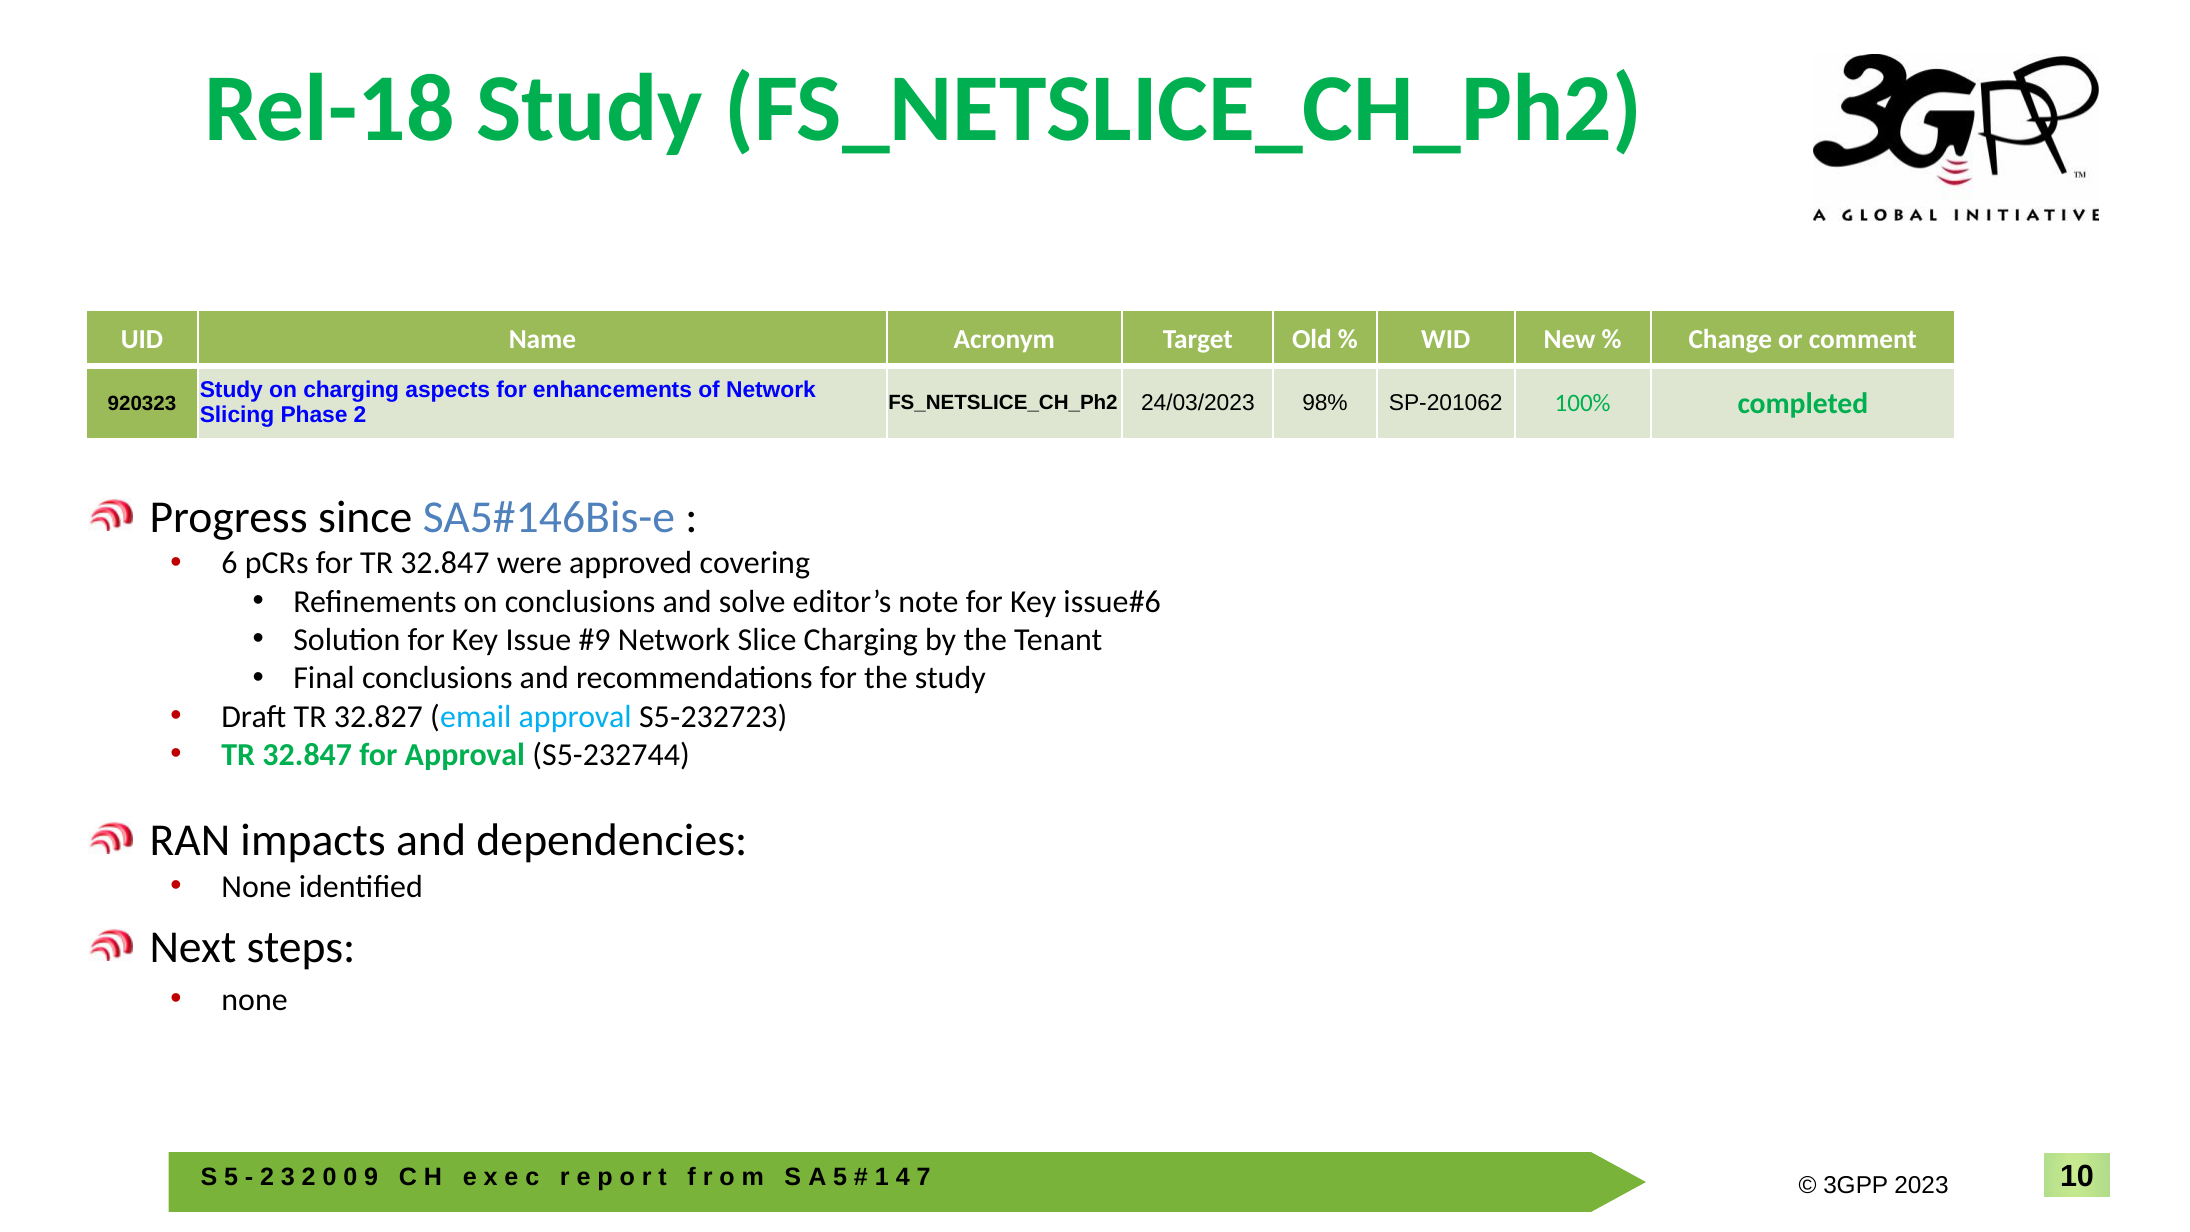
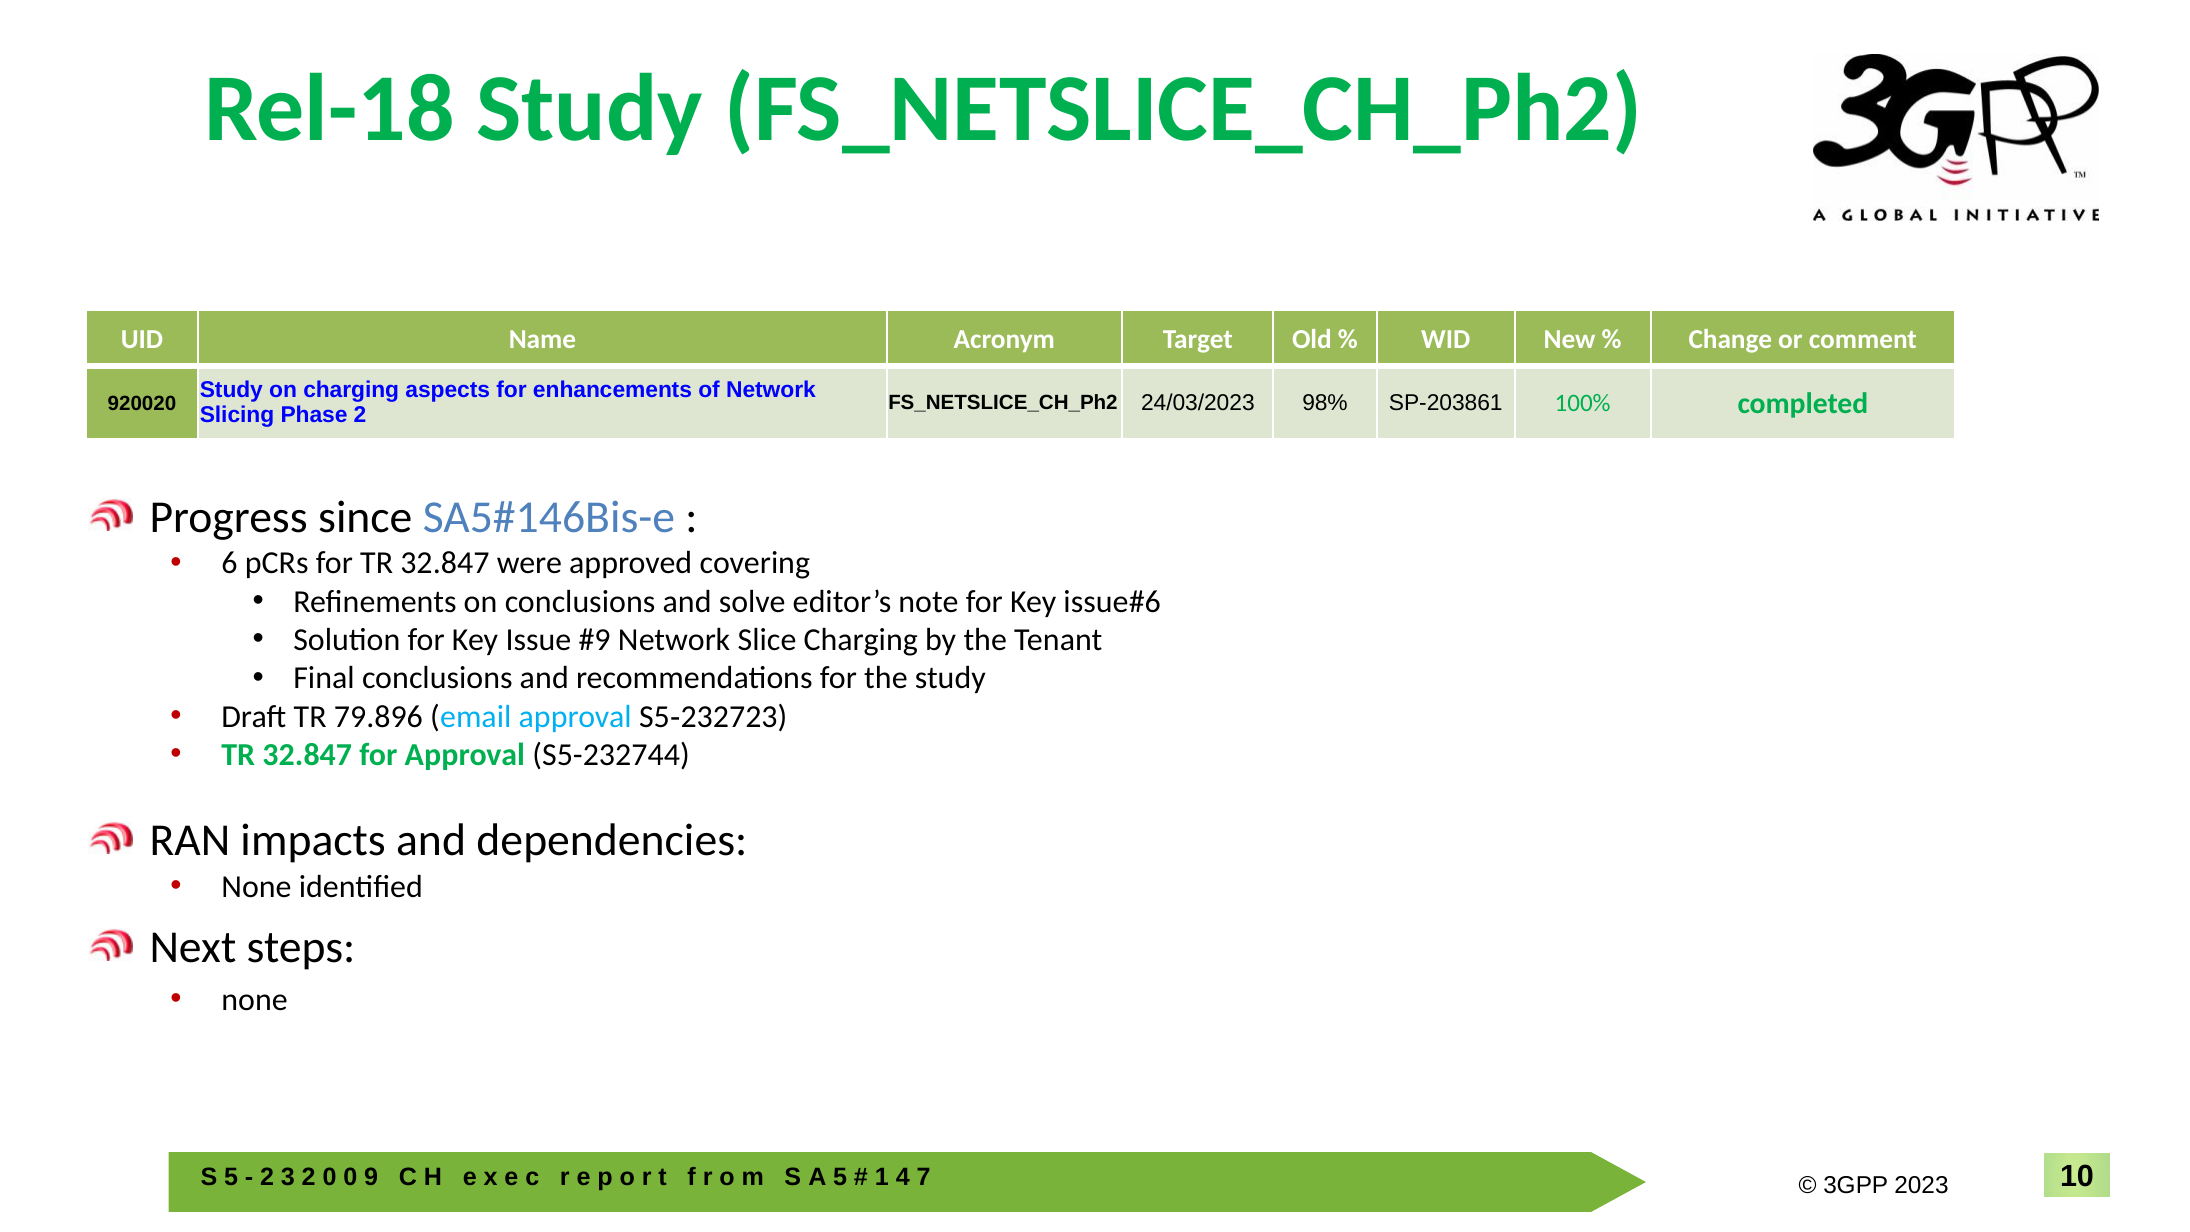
SP-201062: SP-201062 -> SP-203861
920323: 920323 -> 920020
32.827: 32.827 -> 79.896
